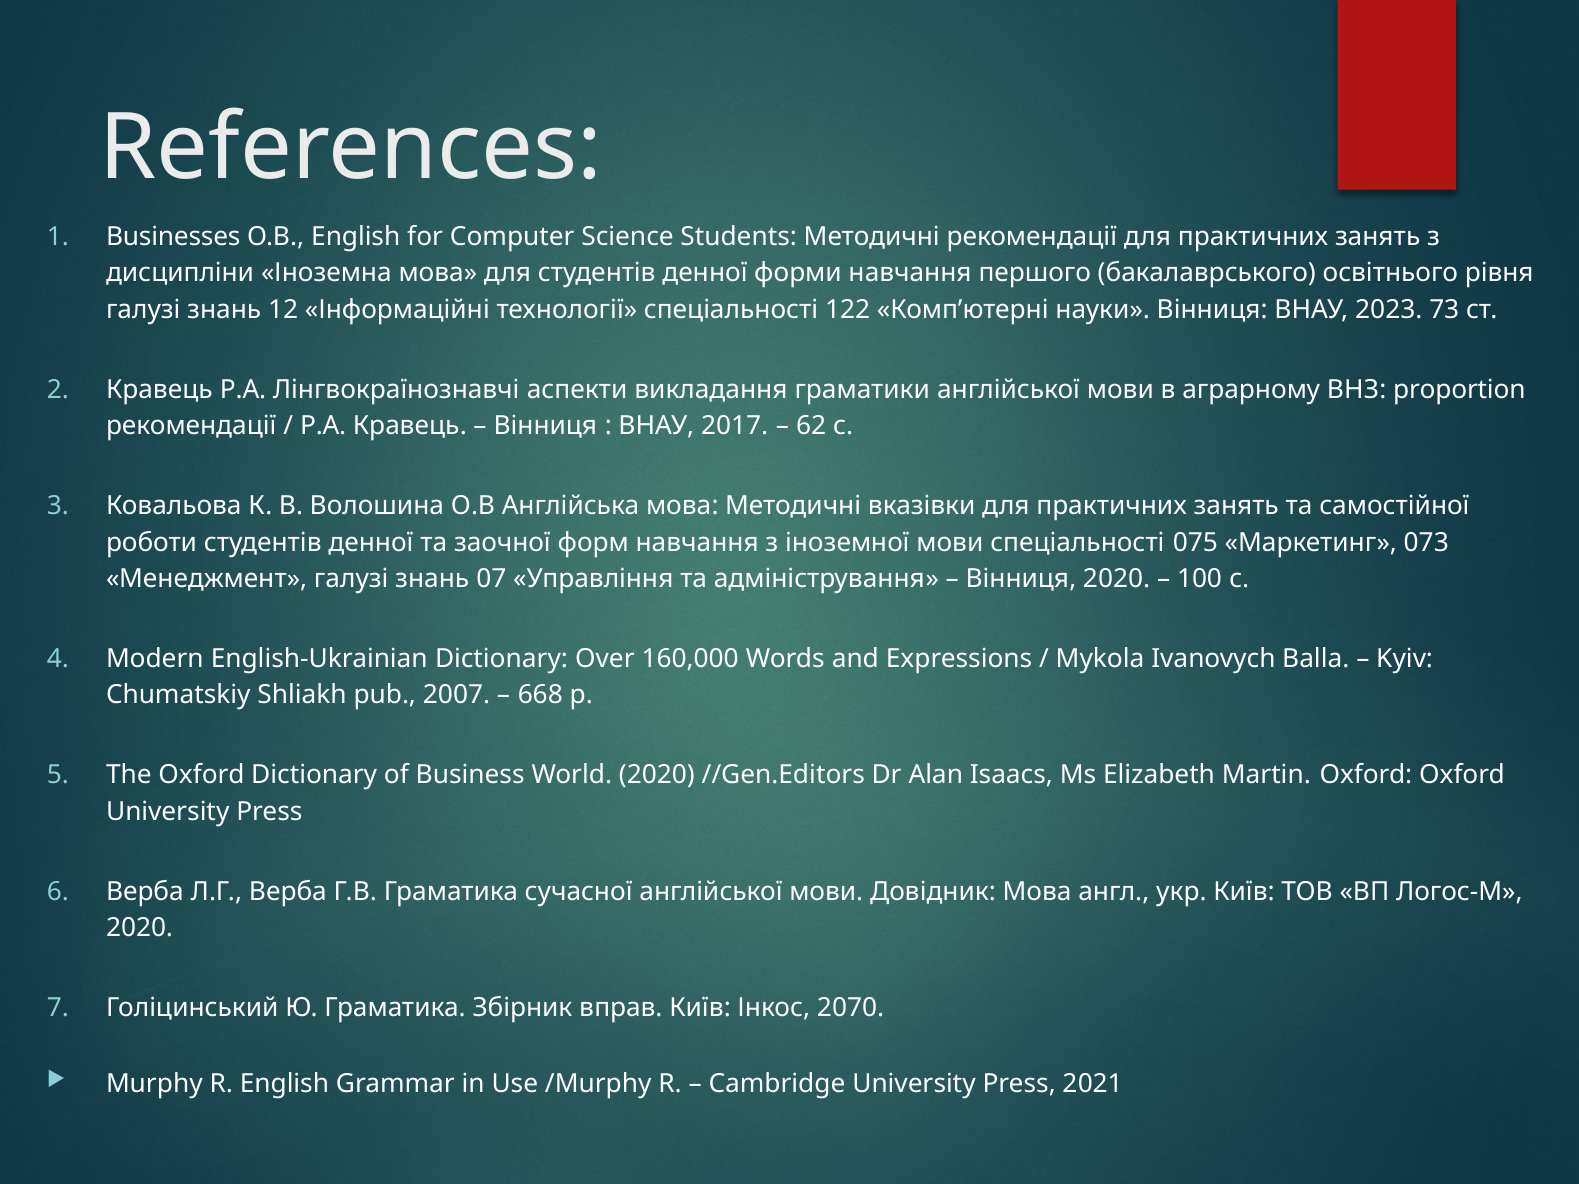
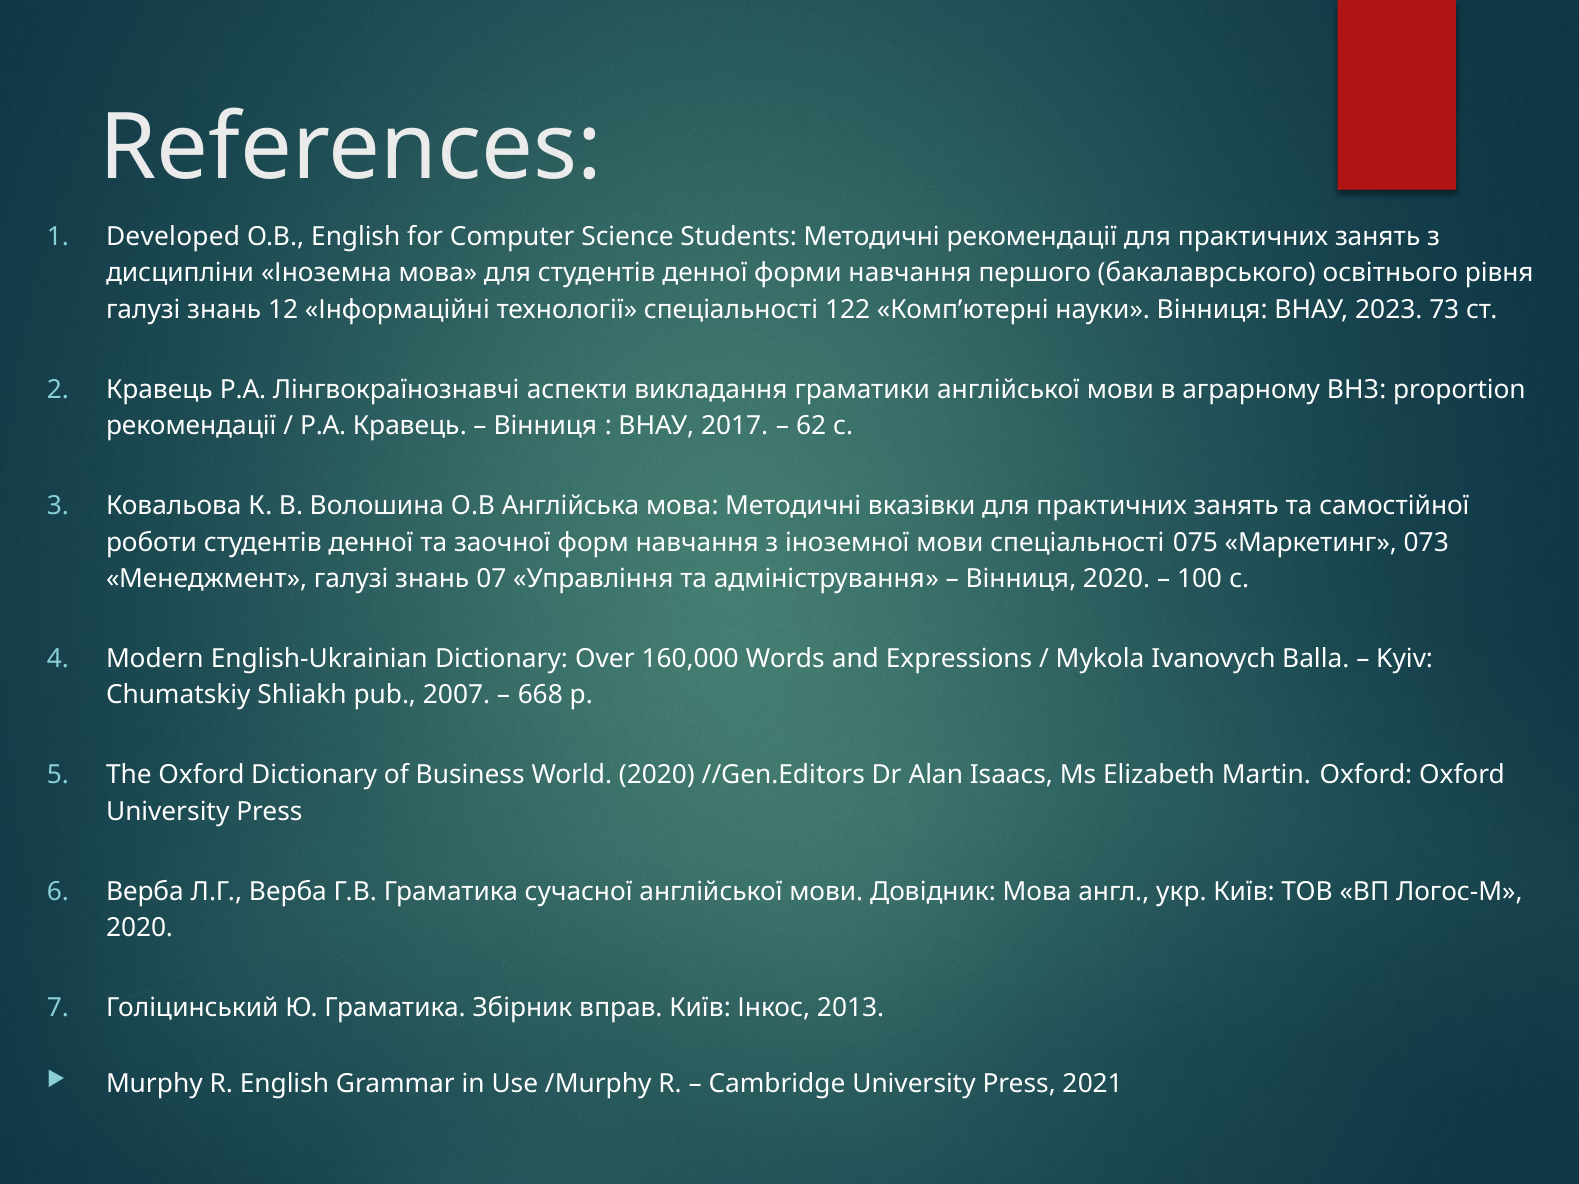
Businesses: Businesses -> Developed
2070: 2070 -> 2013
